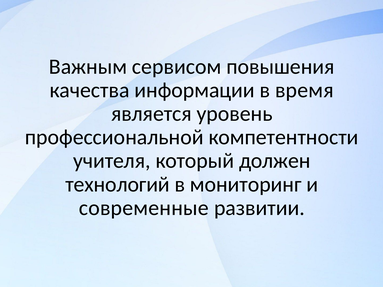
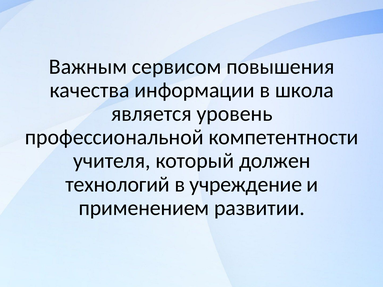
время: время -> школа
мониторинг: мониторинг -> учреждение
современные: современные -> применением
